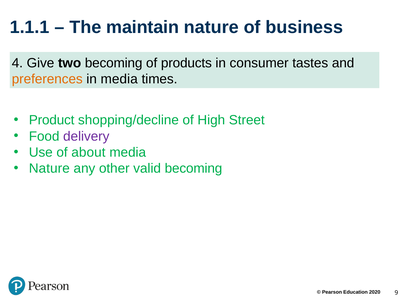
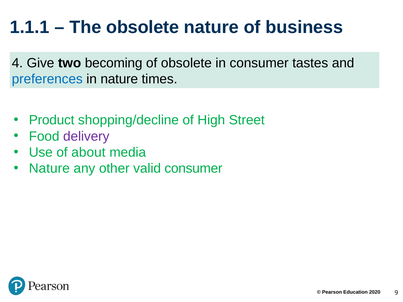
The maintain: maintain -> obsolete
of products: products -> obsolete
preferences colour: orange -> blue
in media: media -> nature
valid becoming: becoming -> consumer
